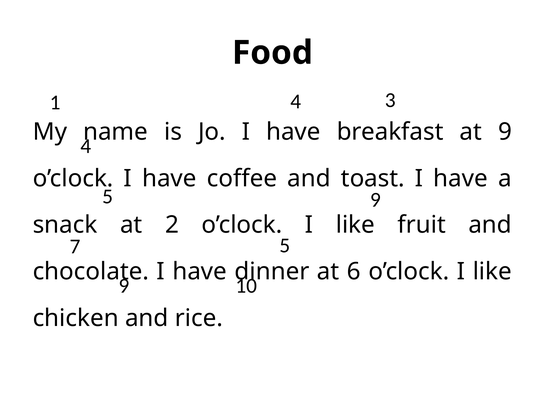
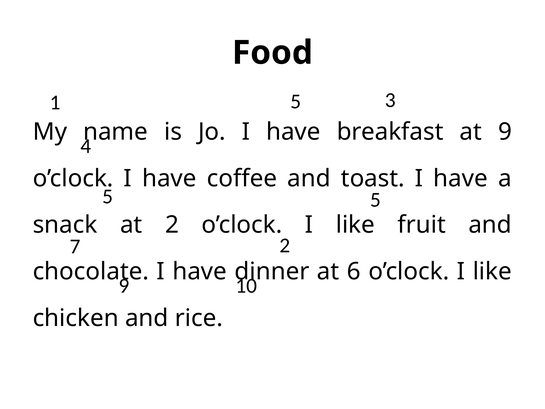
1 4: 4 -> 5
9 at (375, 200): 9 -> 5
7 5: 5 -> 2
